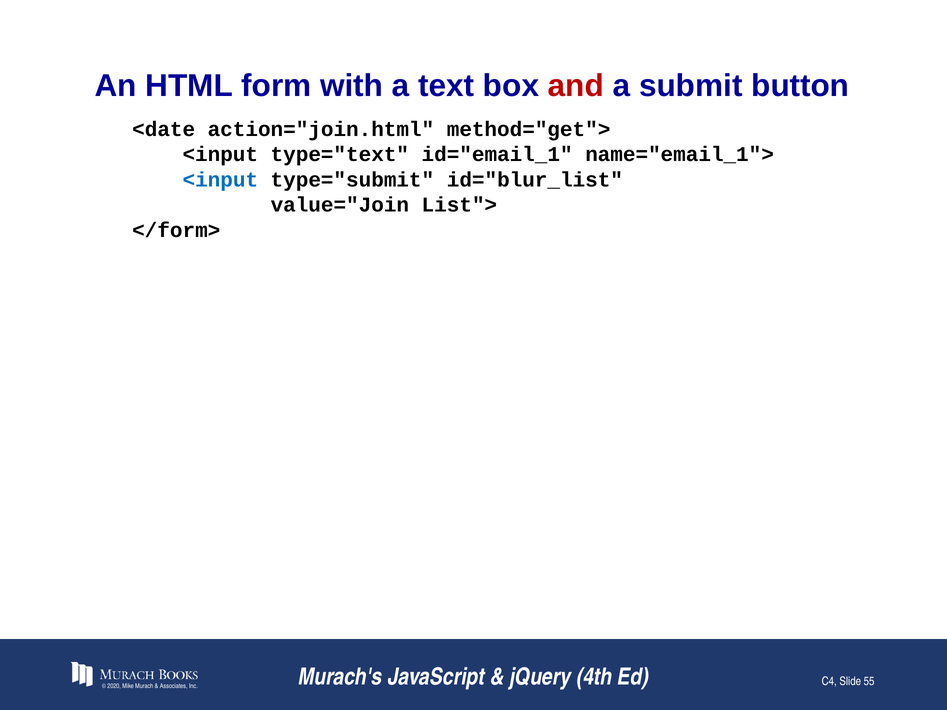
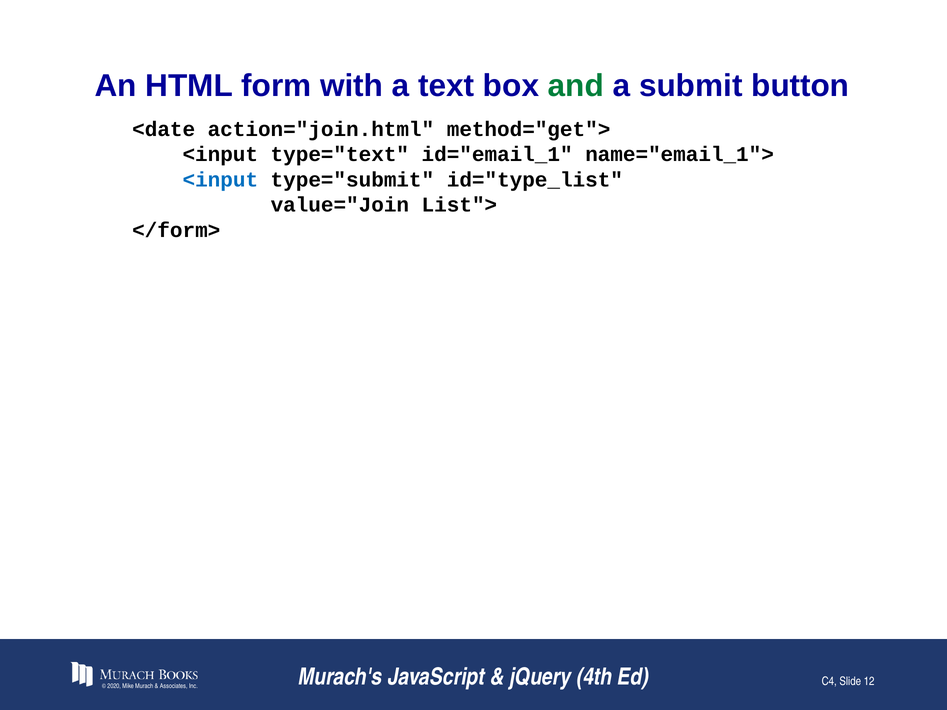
and colour: red -> green
id="blur_list: id="blur_list -> id="type_list
55: 55 -> 12
